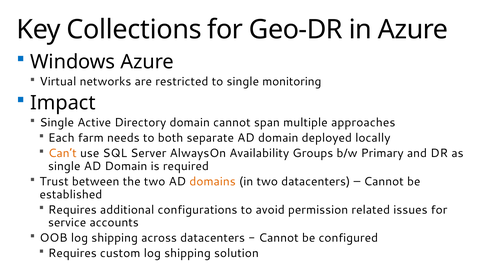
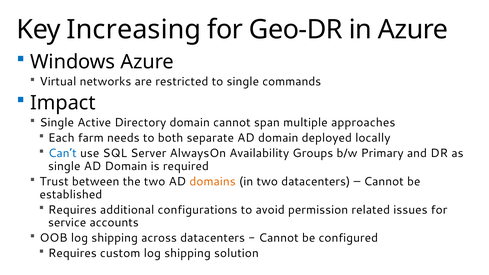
Collections: Collections -> Increasing
monitoring: monitoring -> commands
Can’t colour: orange -> blue
